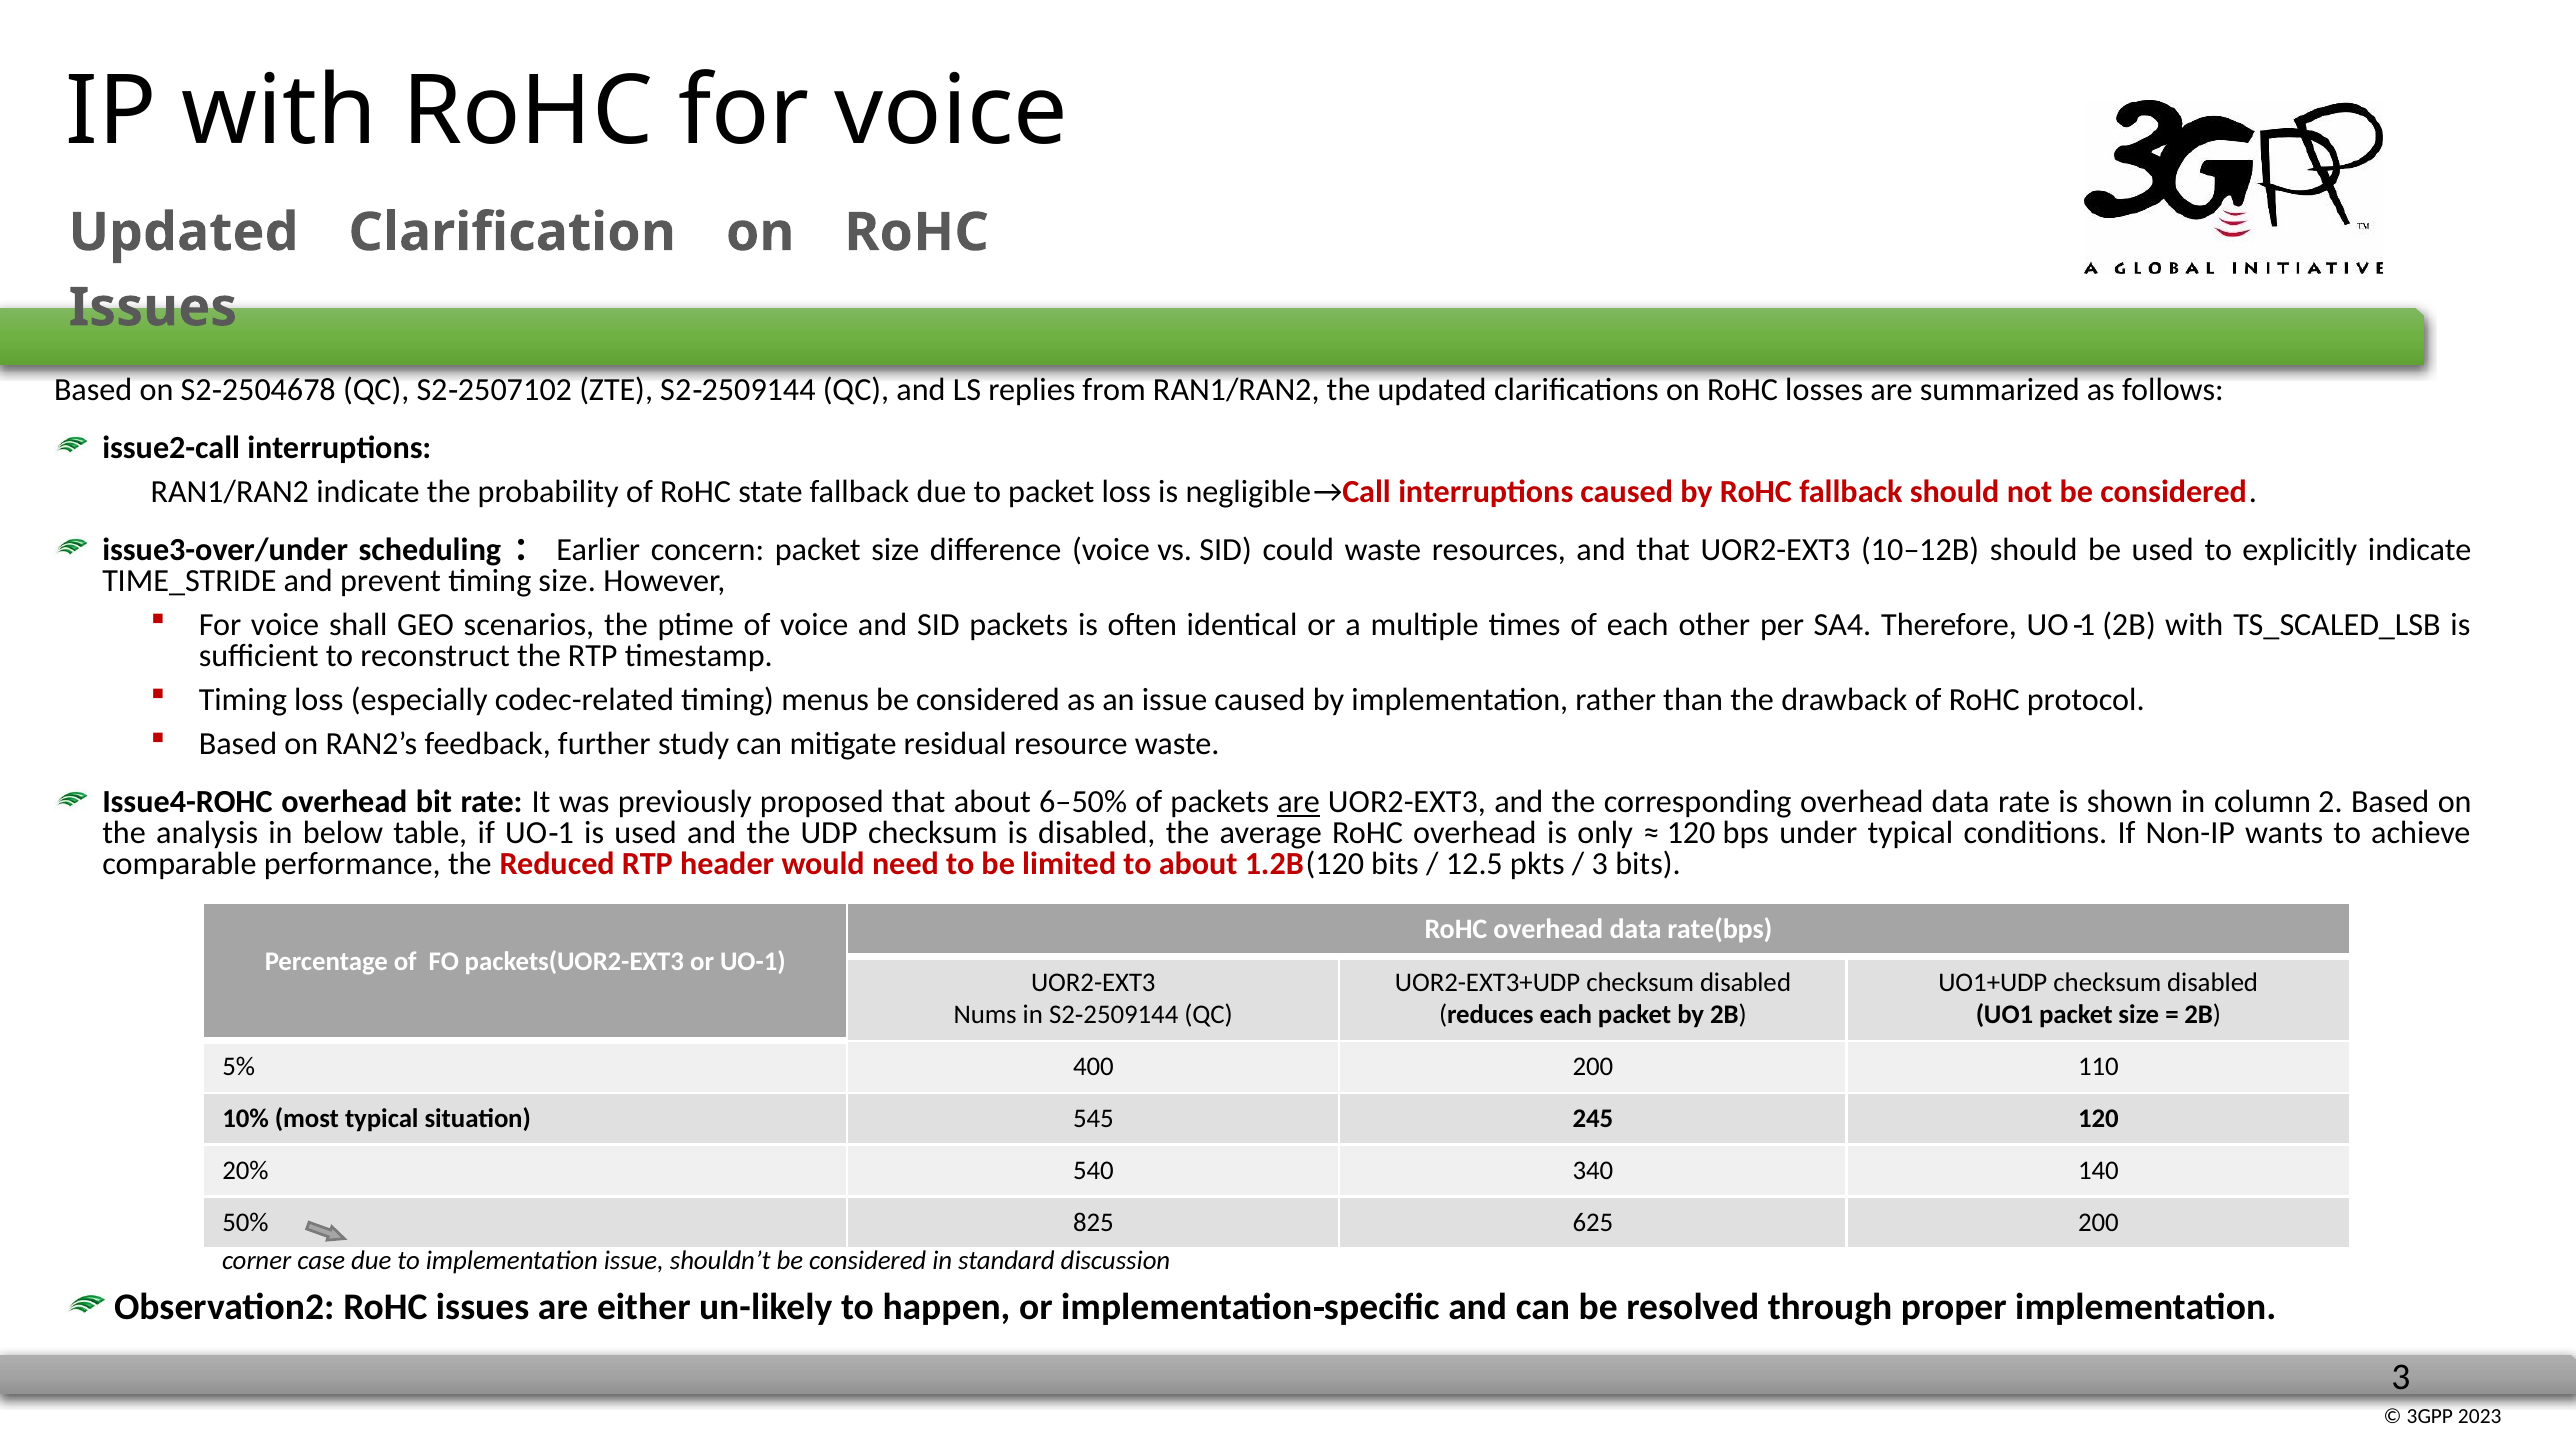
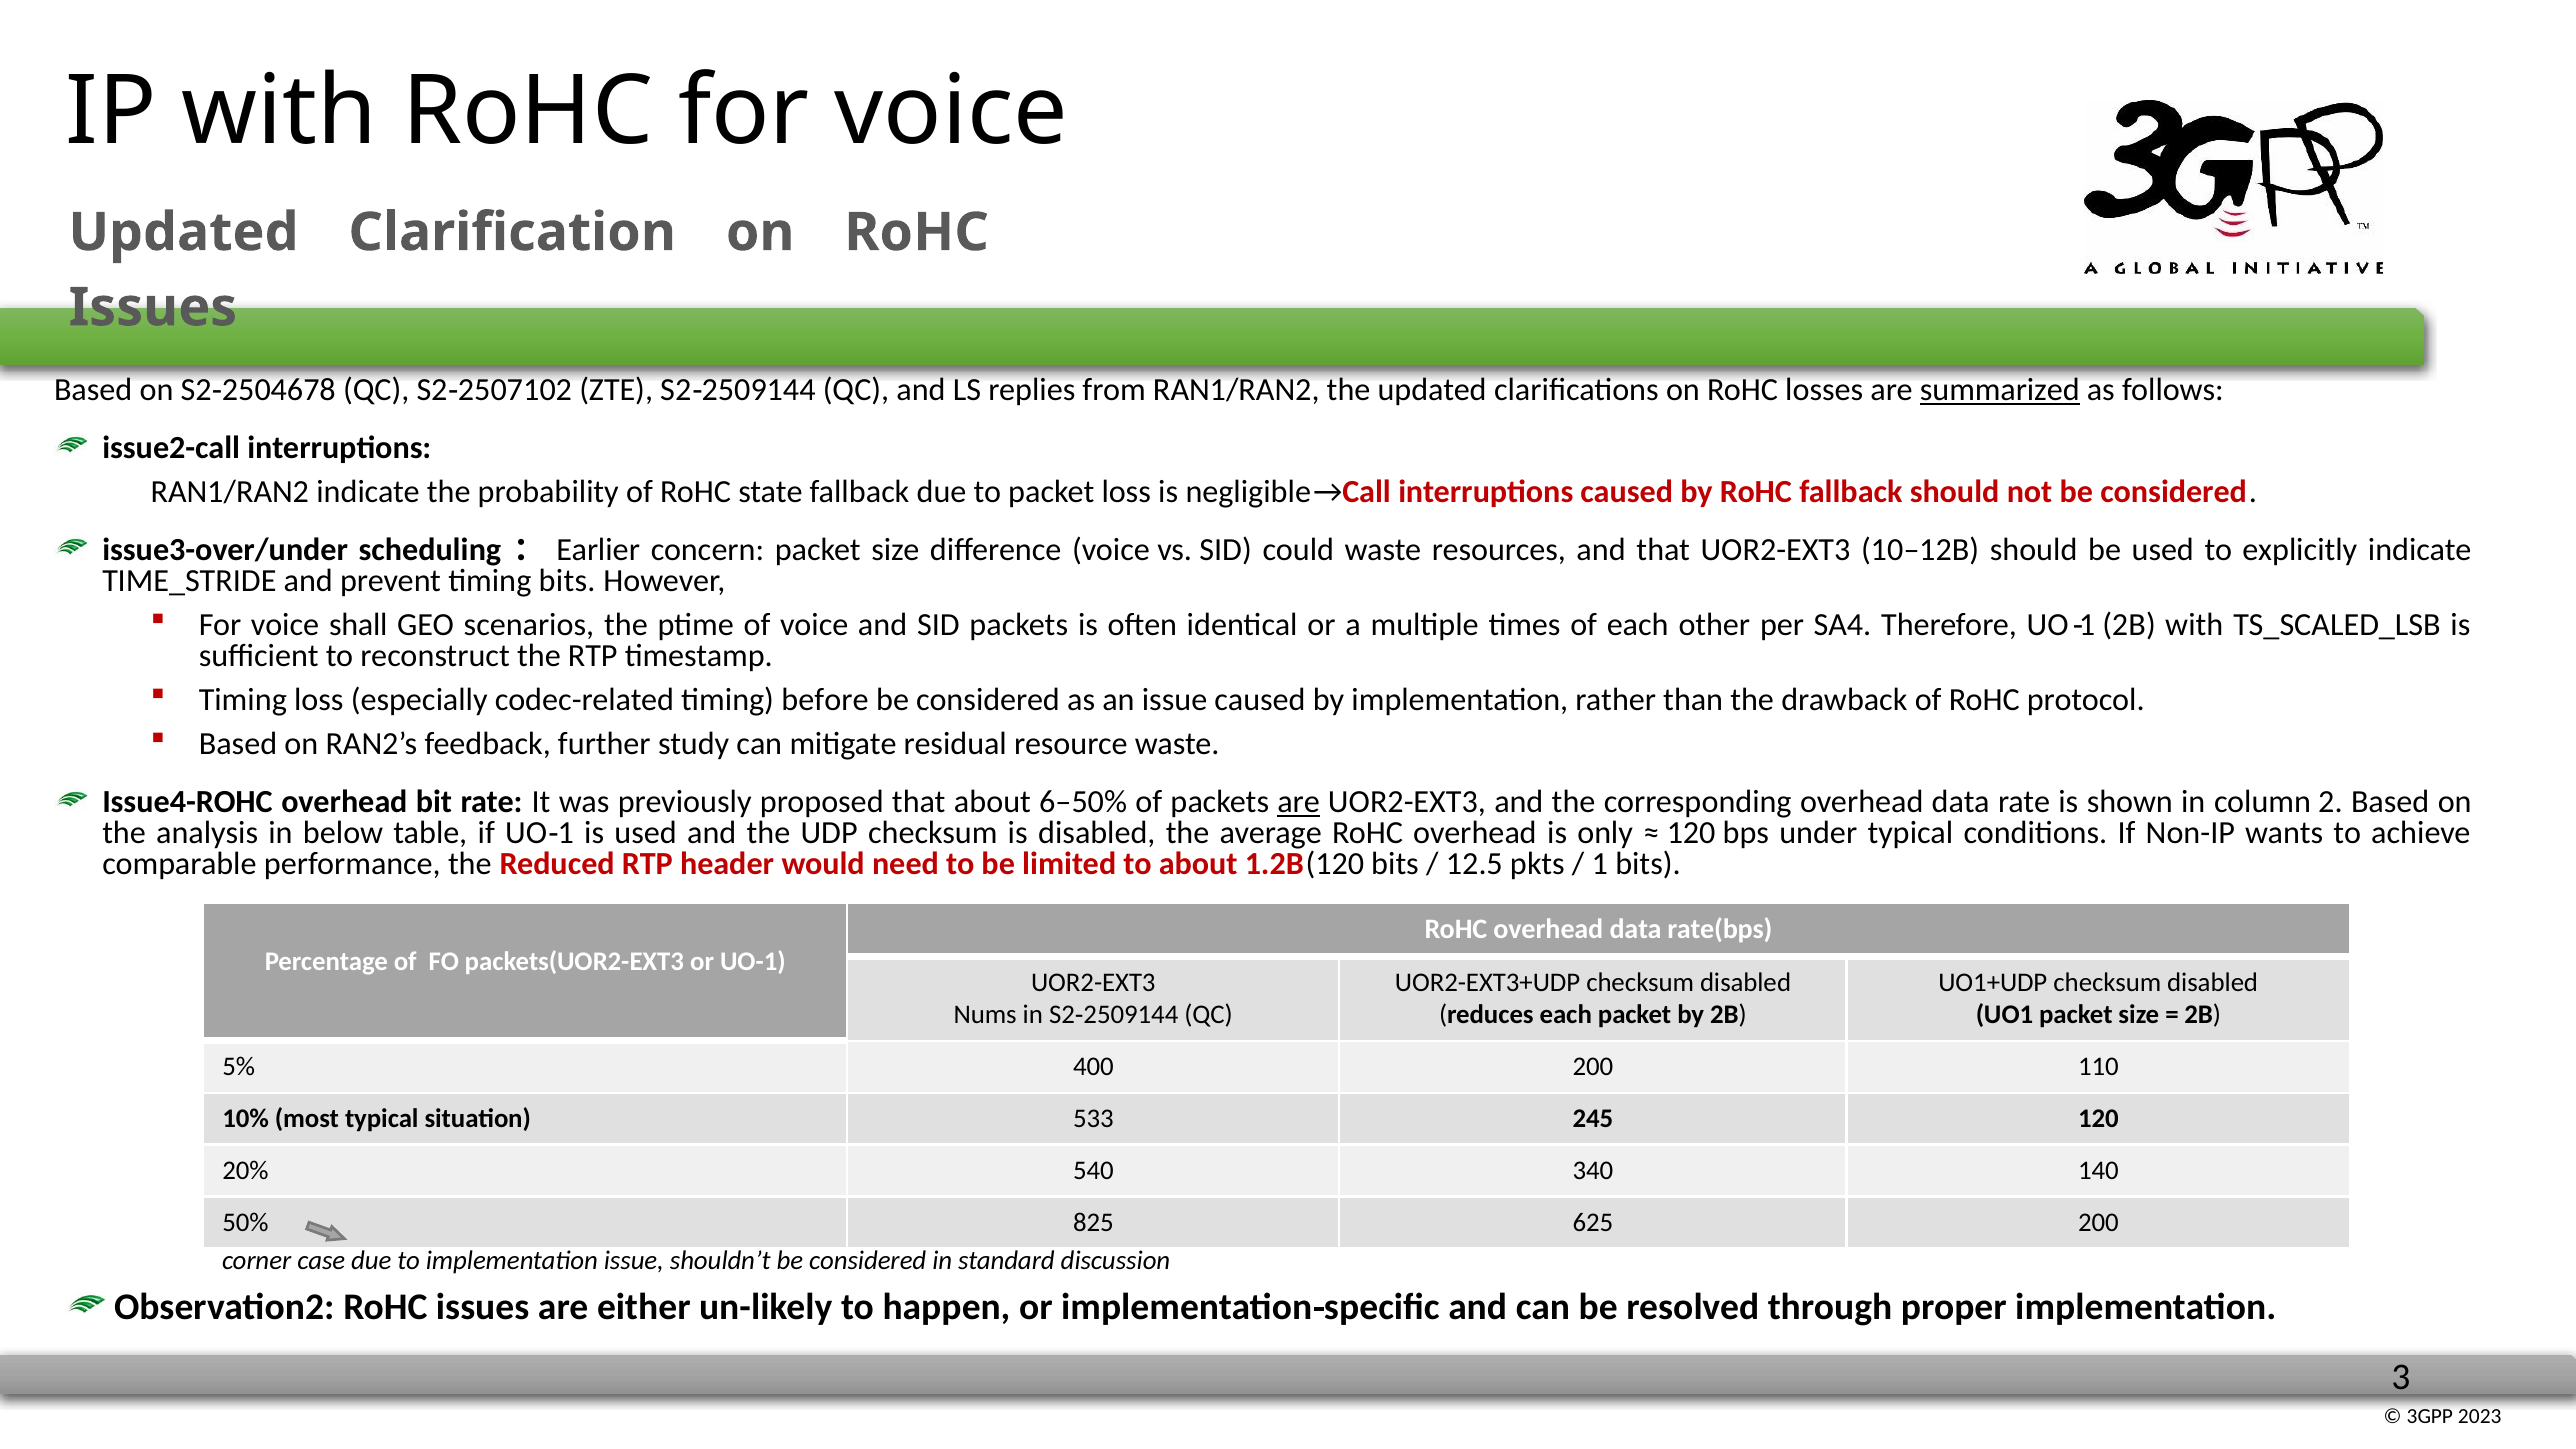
summarized underline: none -> present
timing size: size -> bits
menus: menus -> before
3 at (1600, 864): 3 -> 1
545: 545 -> 533
